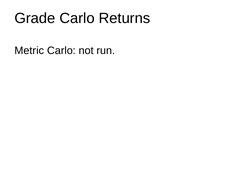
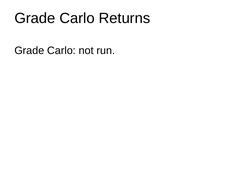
Metric at (29, 51): Metric -> Grade
